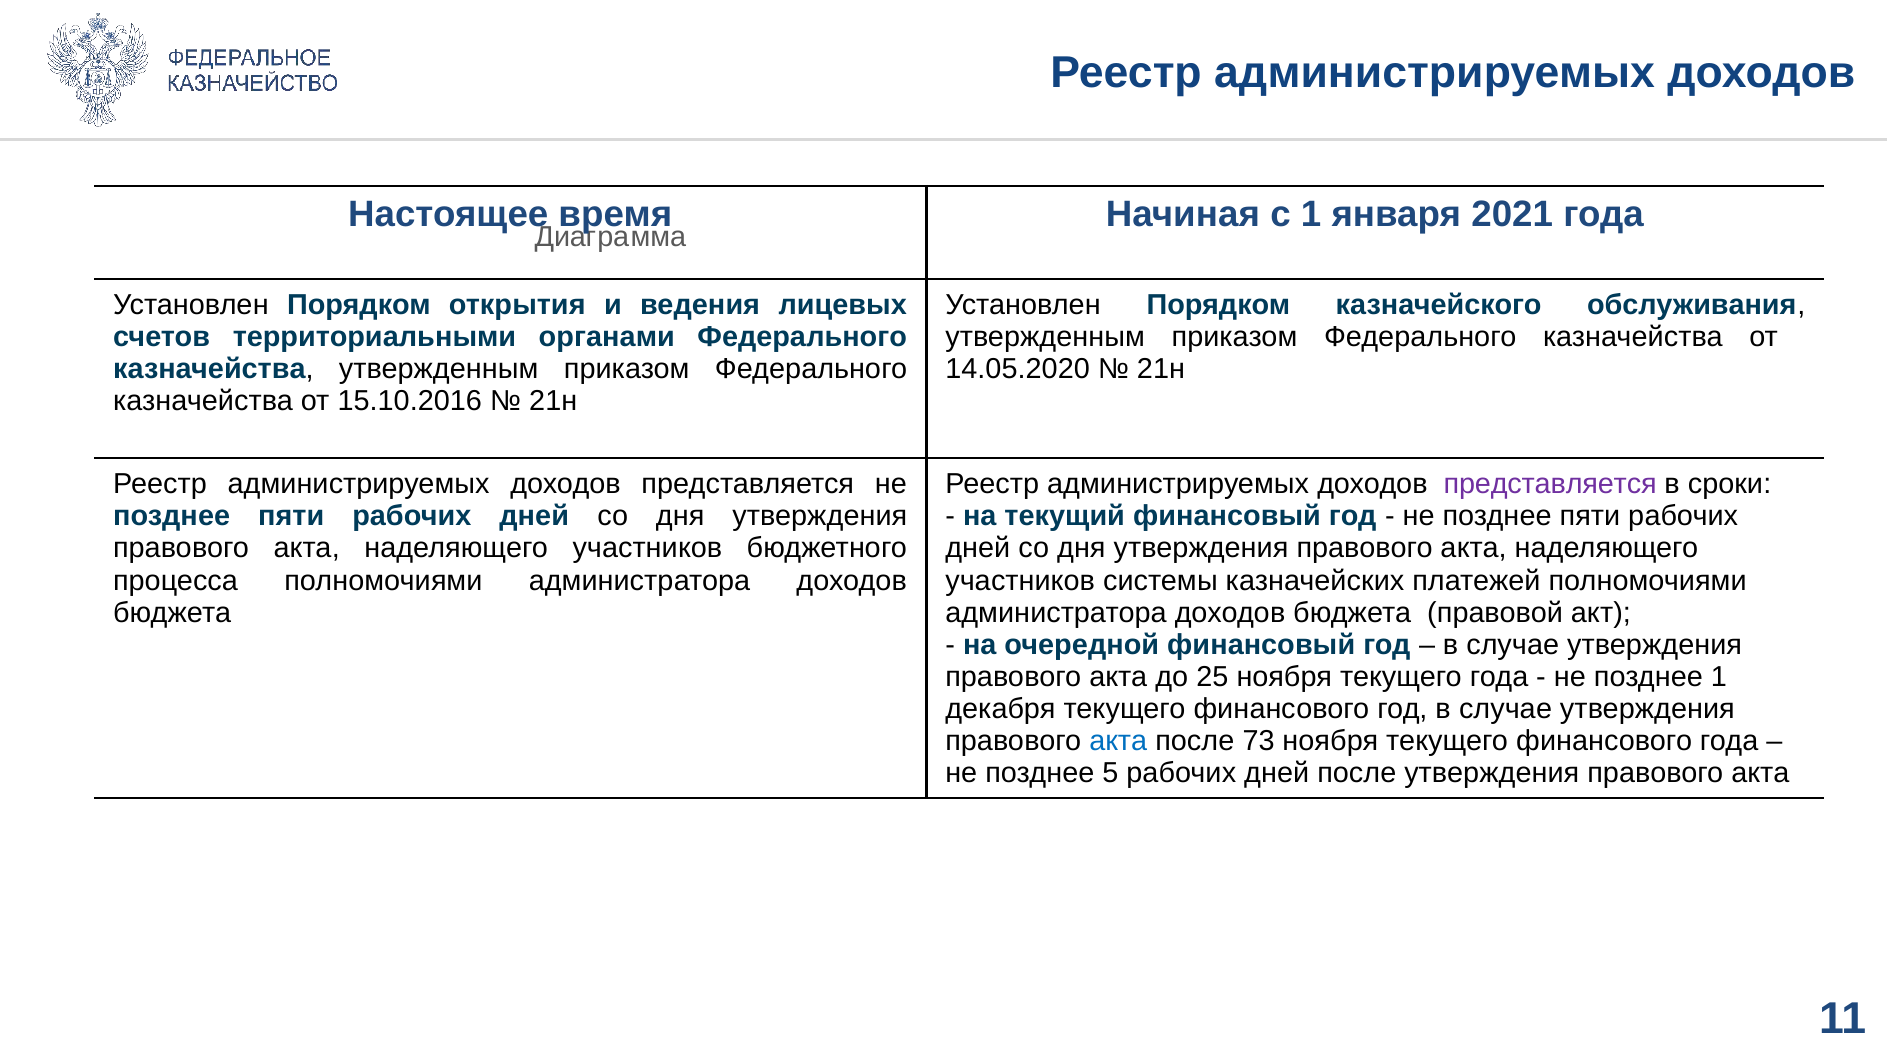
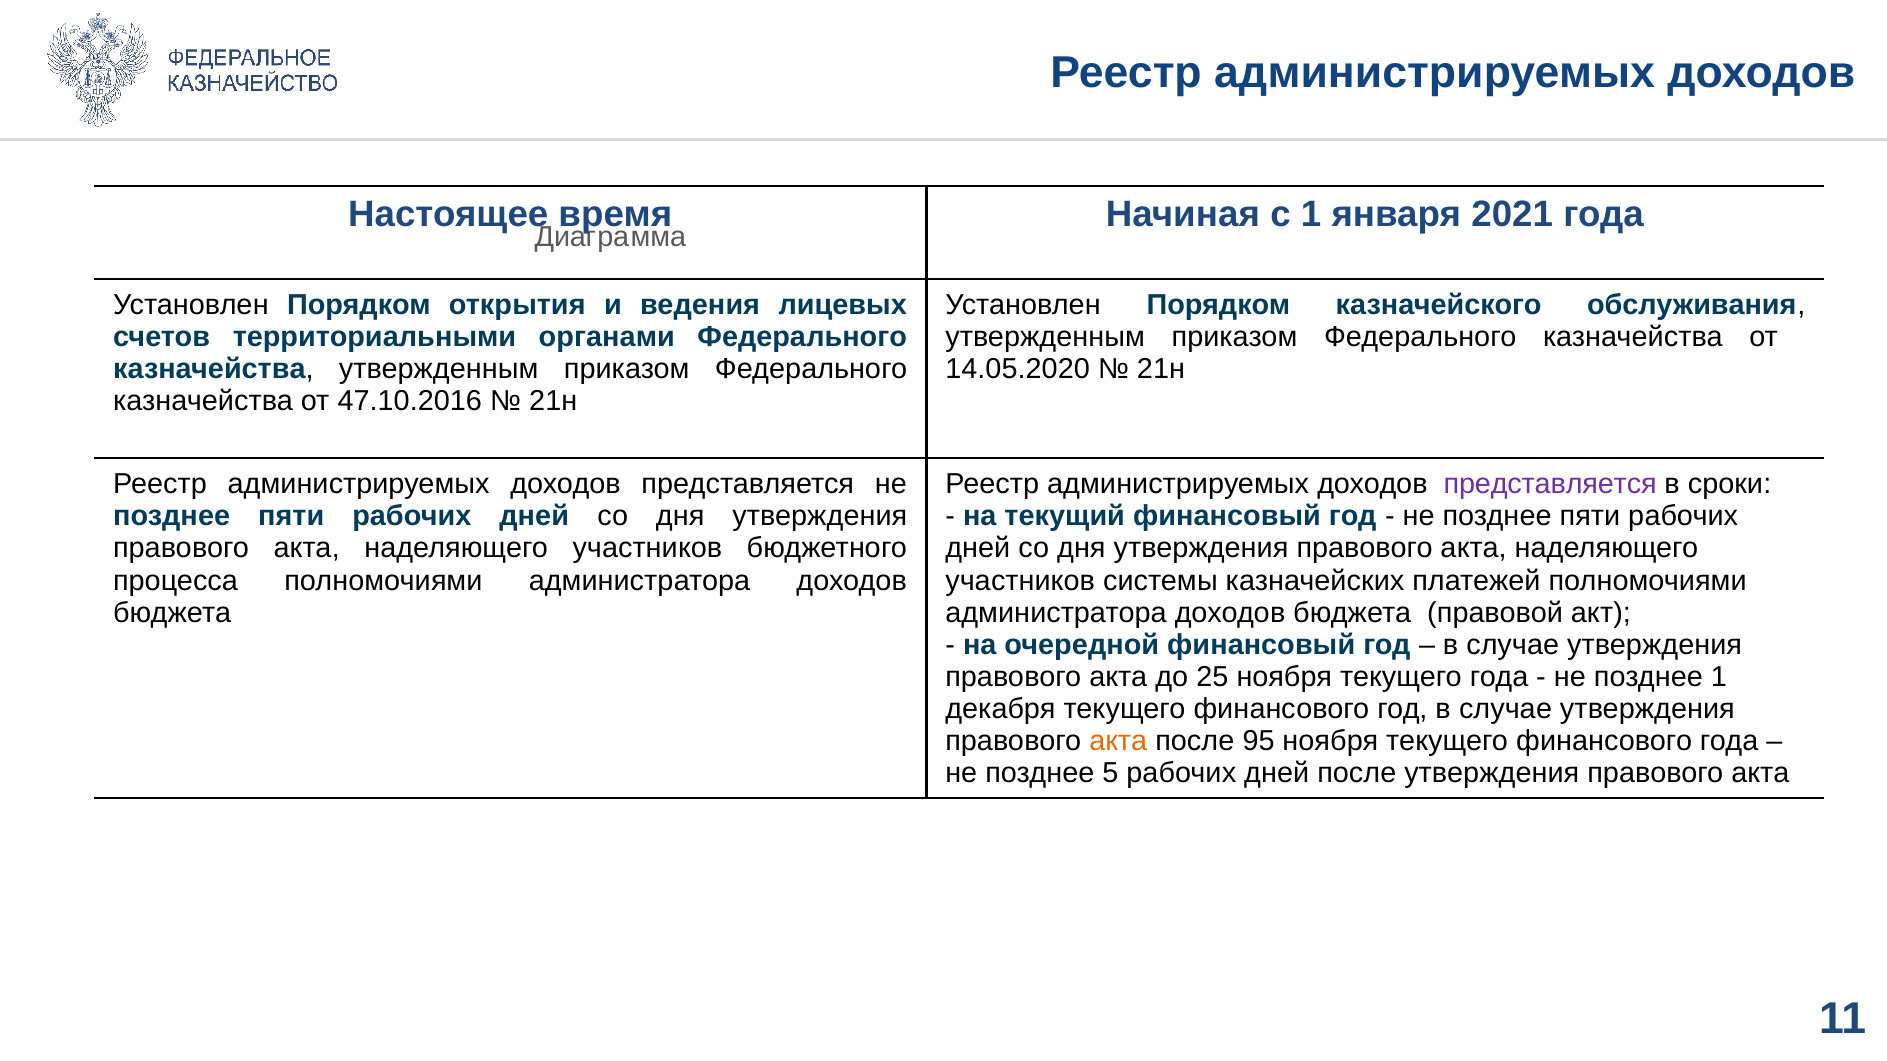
15.10.2016: 15.10.2016 -> 47.10.2016
акта at (1118, 741) colour: blue -> orange
73: 73 -> 95
